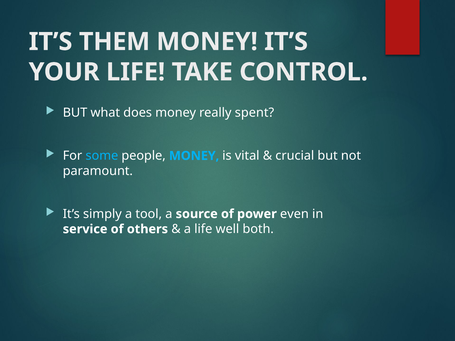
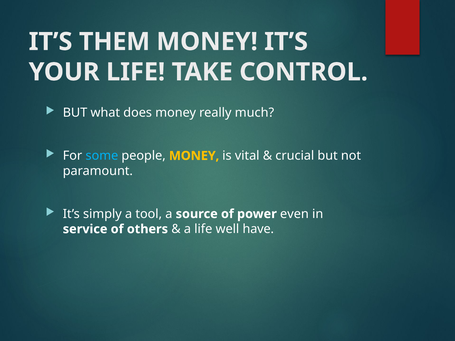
spent: spent -> much
MONEY at (194, 156) colour: light blue -> yellow
both: both -> have
